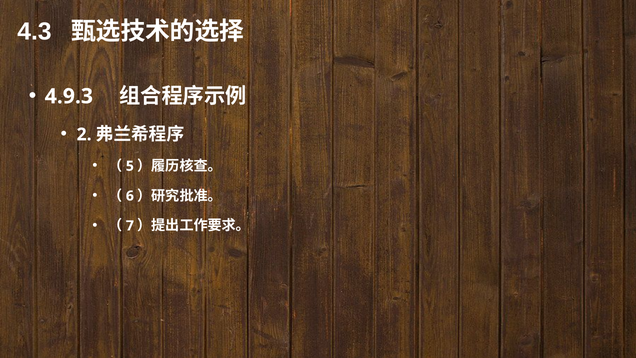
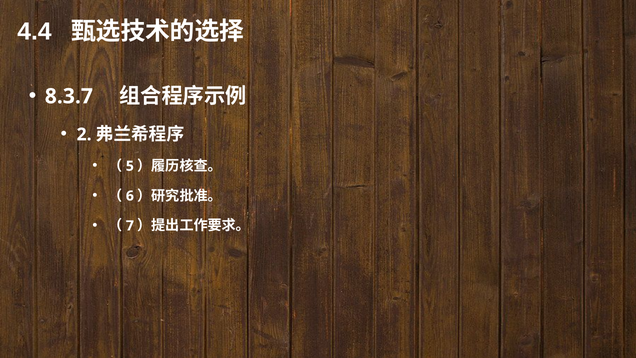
4.3: 4.3 -> 4.4
4.9.3: 4.9.3 -> 8.3.7
